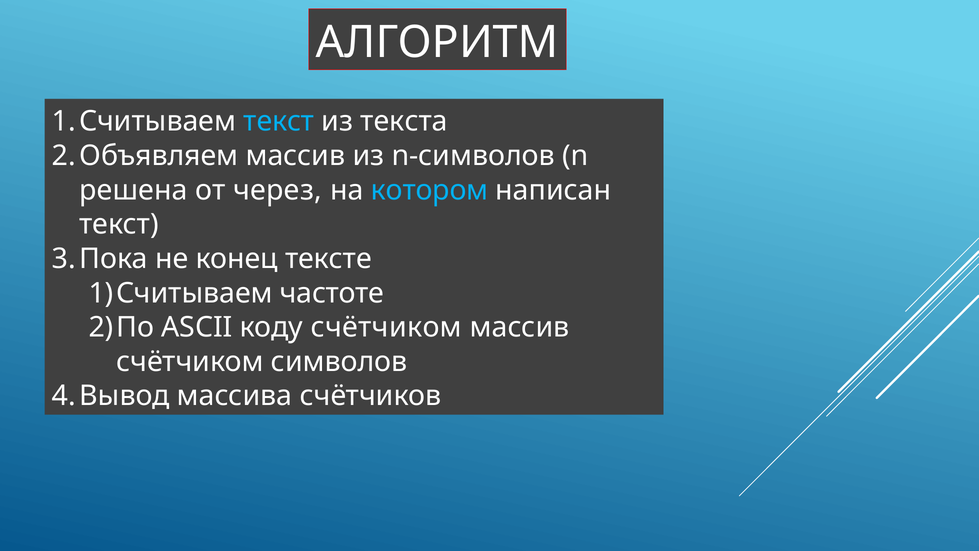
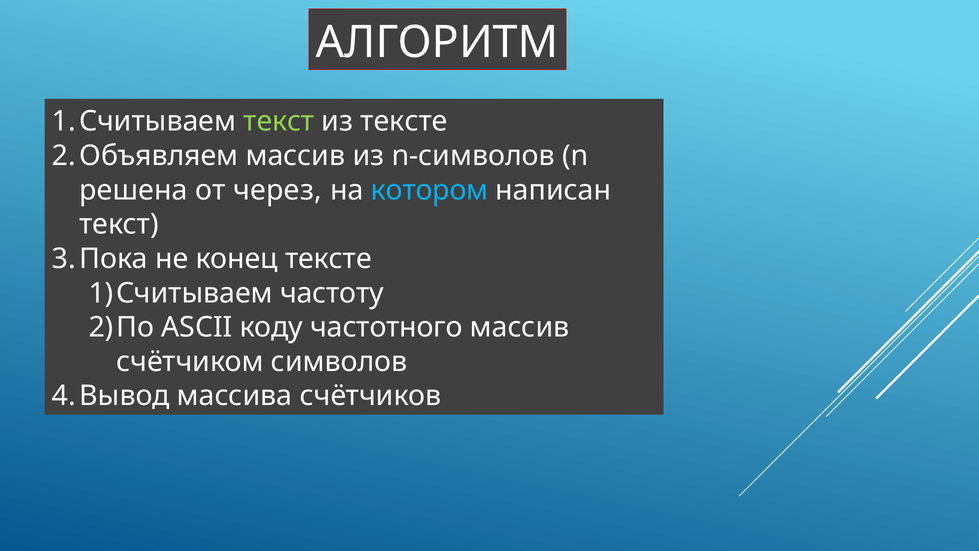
текст at (279, 121) colour: light blue -> light green
из текста: текста -> тексте
частоте: частоте -> частоту
коду счётчиком: счётчиком -> частотного
